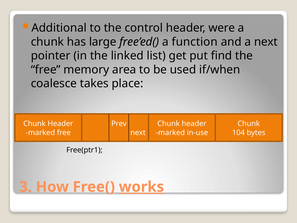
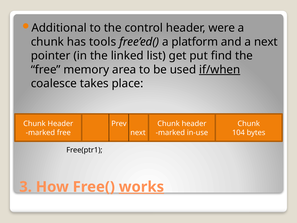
large: large -> tools
function: function -> platform
if/when underline: none -> present
